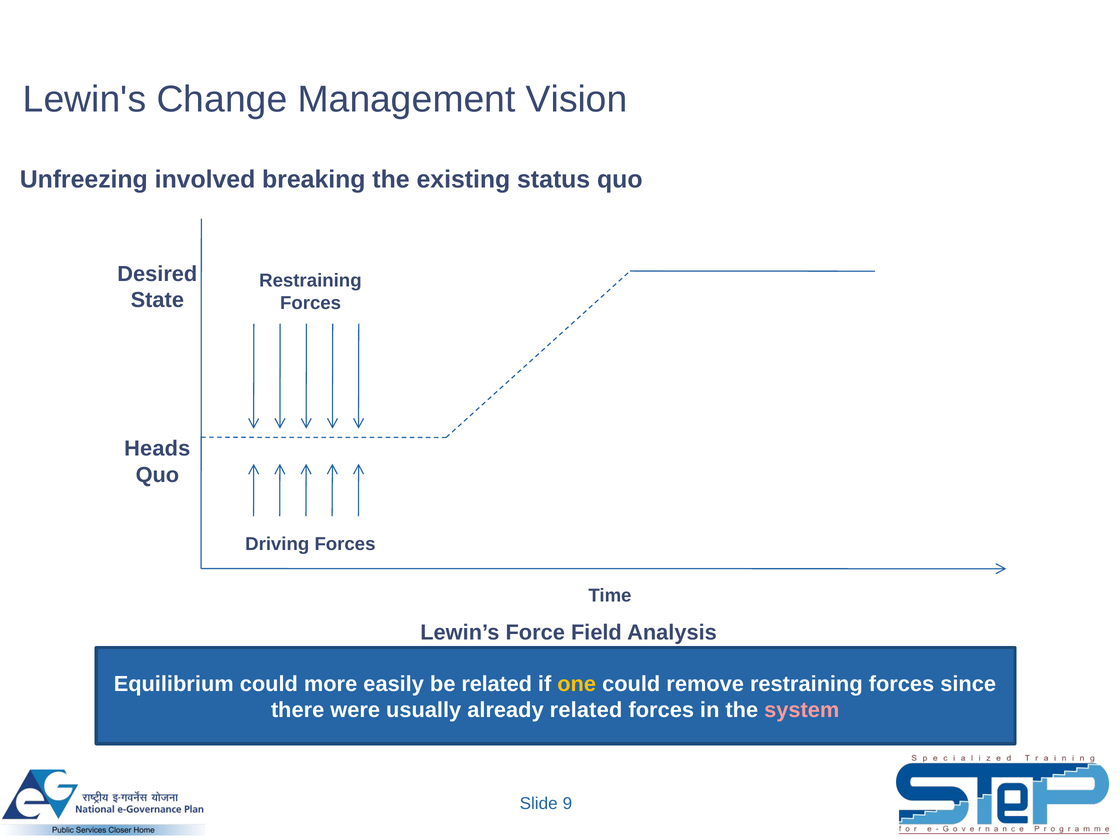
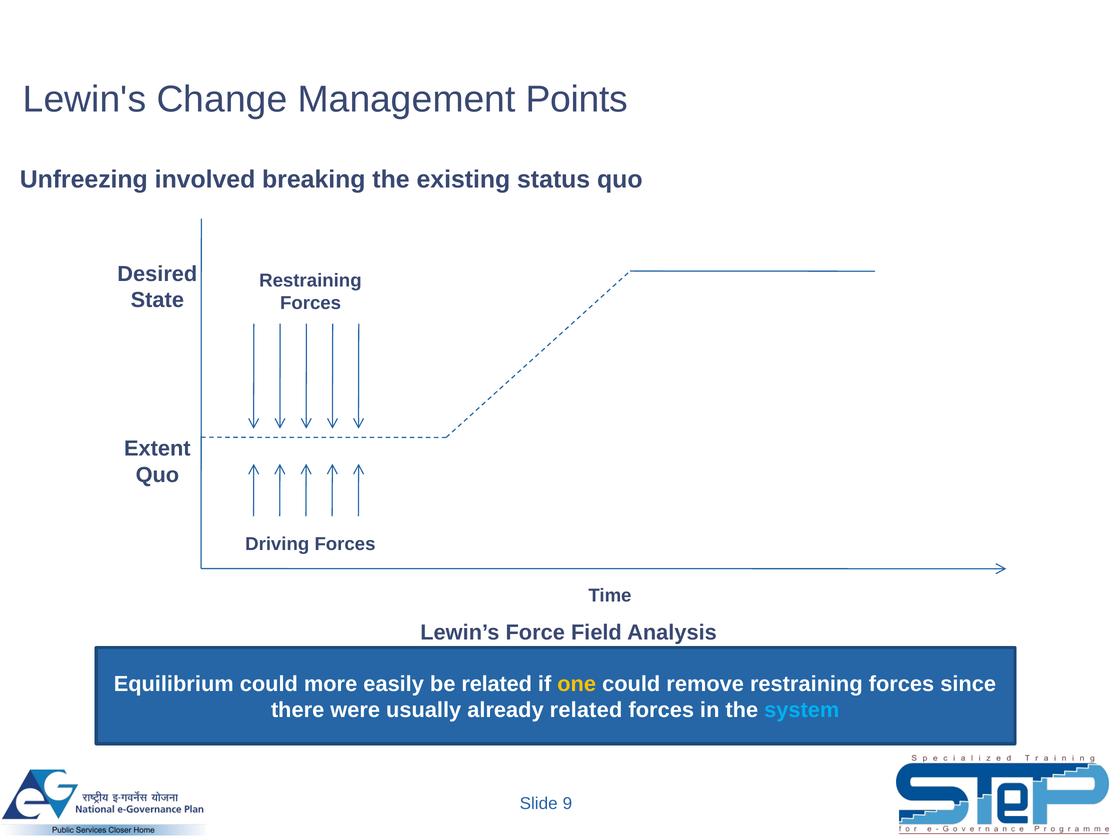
Vision: Vision -> Points
Heads: Heads -> Extent
system colour: pink -> light blue
